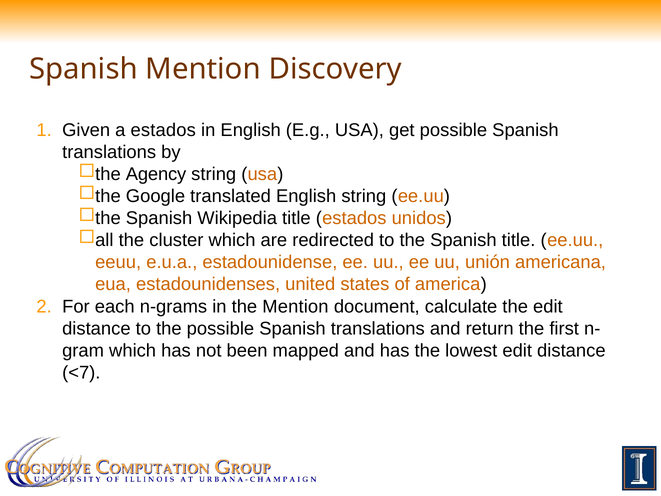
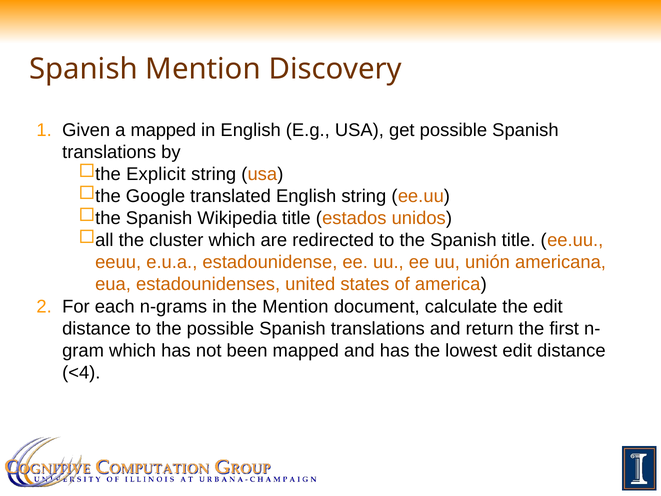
a estados: estados -> mapped
Agency: Agency -> Explicit
<7: <7 -> <4
